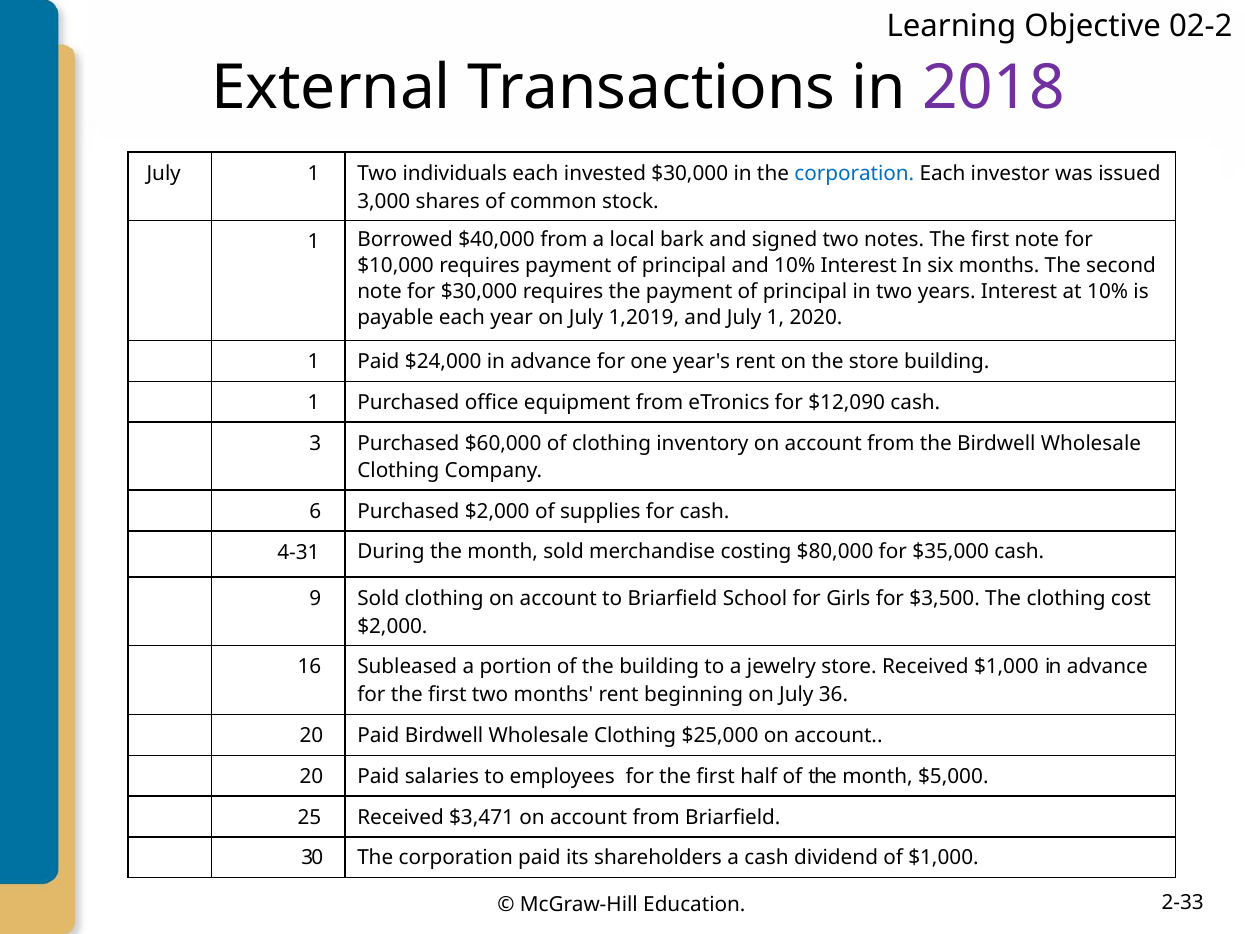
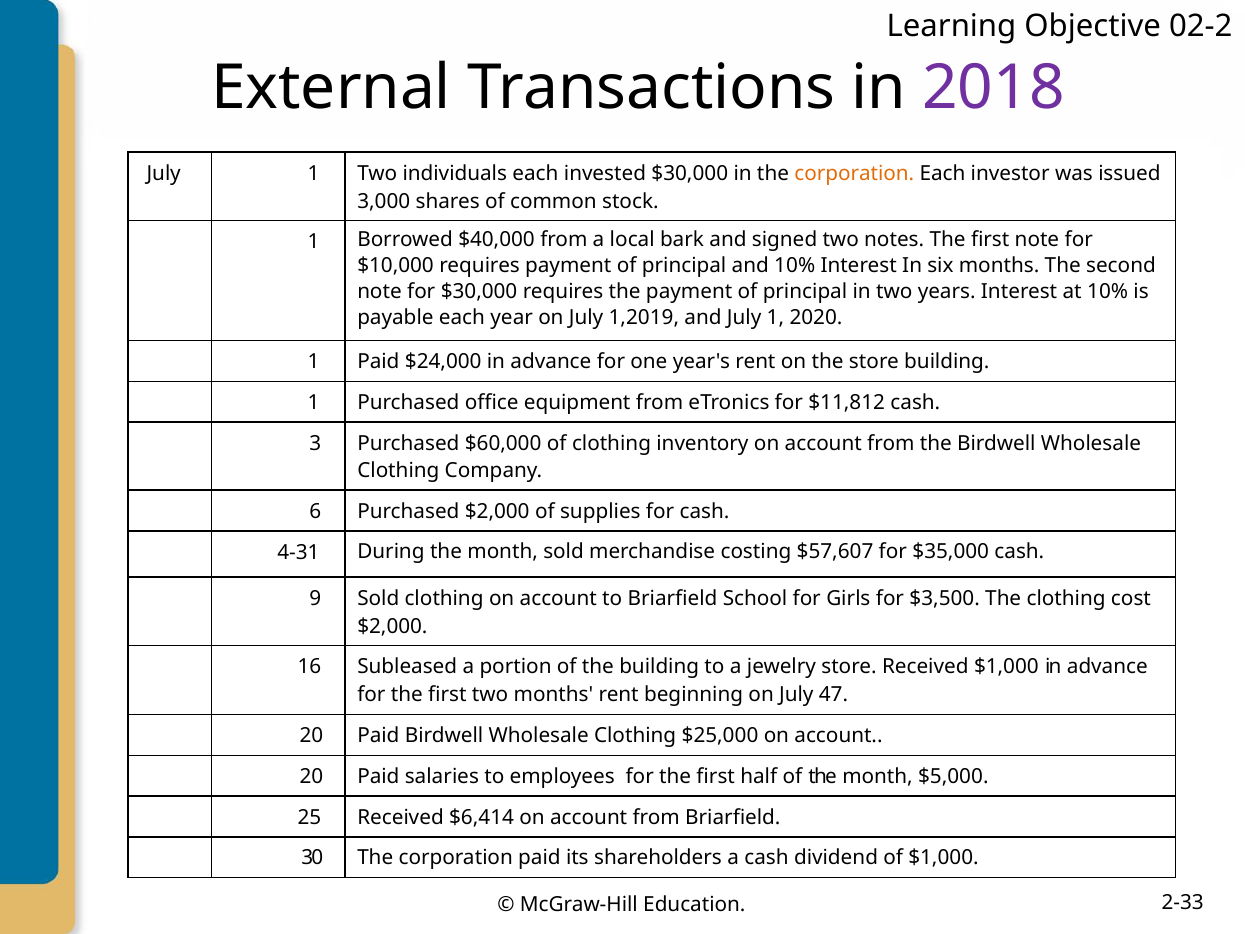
corporation at (854, 173) colour: blue -> orange
$12,090: $12,090 -> $11,812
$80,000: $80,000 -> $57,607
36: 36 -> 47
$3,471: $3,471 -> $6,414
